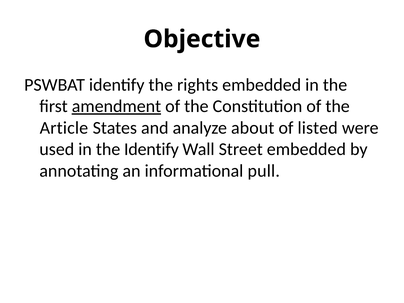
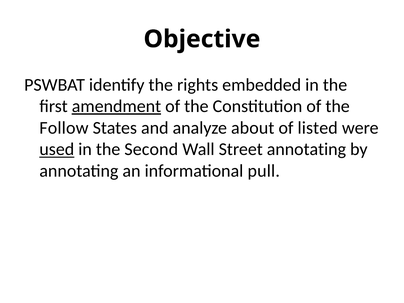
Article: Article -> Follow
used underline: none -> present
the Identify: Identify -> Second
Street embedded: embedded -> annotating
